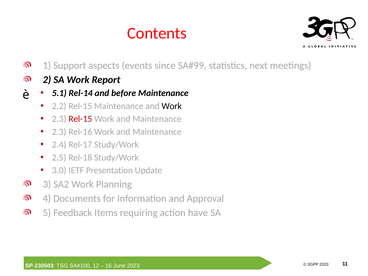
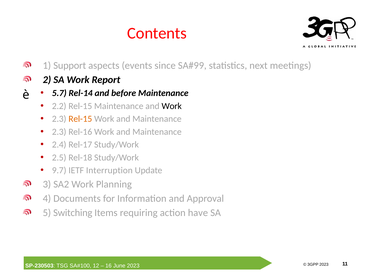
5.1: 5.1 -> 5.7
Rel-15 at (80, 119) colour: red -> orange
3.0: 3.0 -> 9.7
Presentation: Presentation -> Interruption
Feedback: Feedback -> Switching
